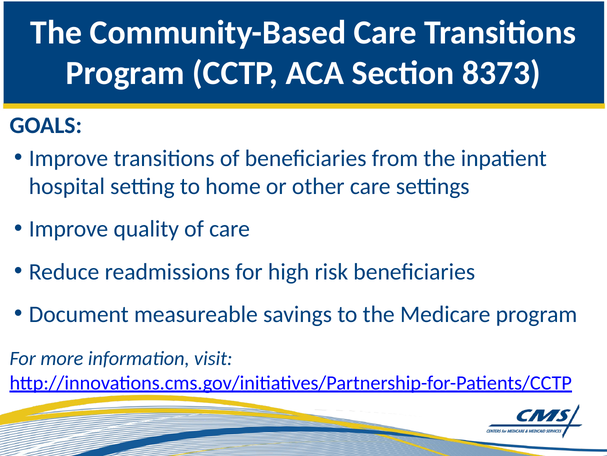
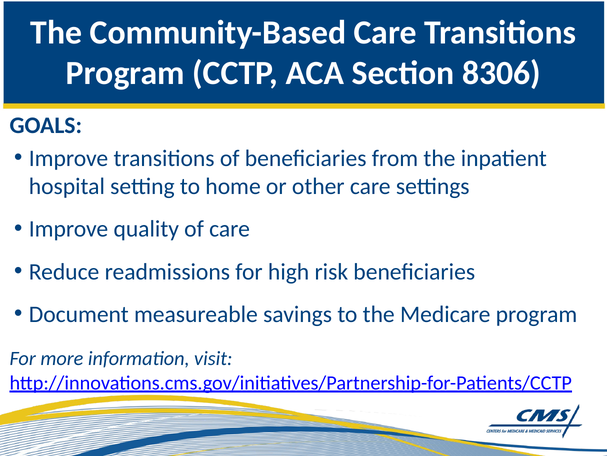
8373: 8373 -> 8306
